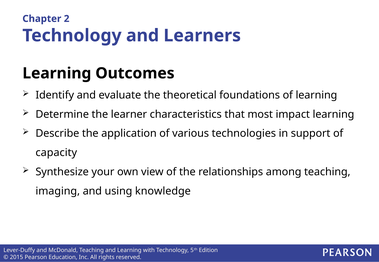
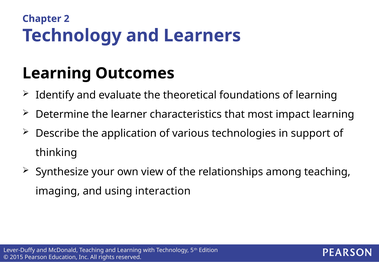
capacity: capacity -> thinking
knowledge: knowledge -> interaction
